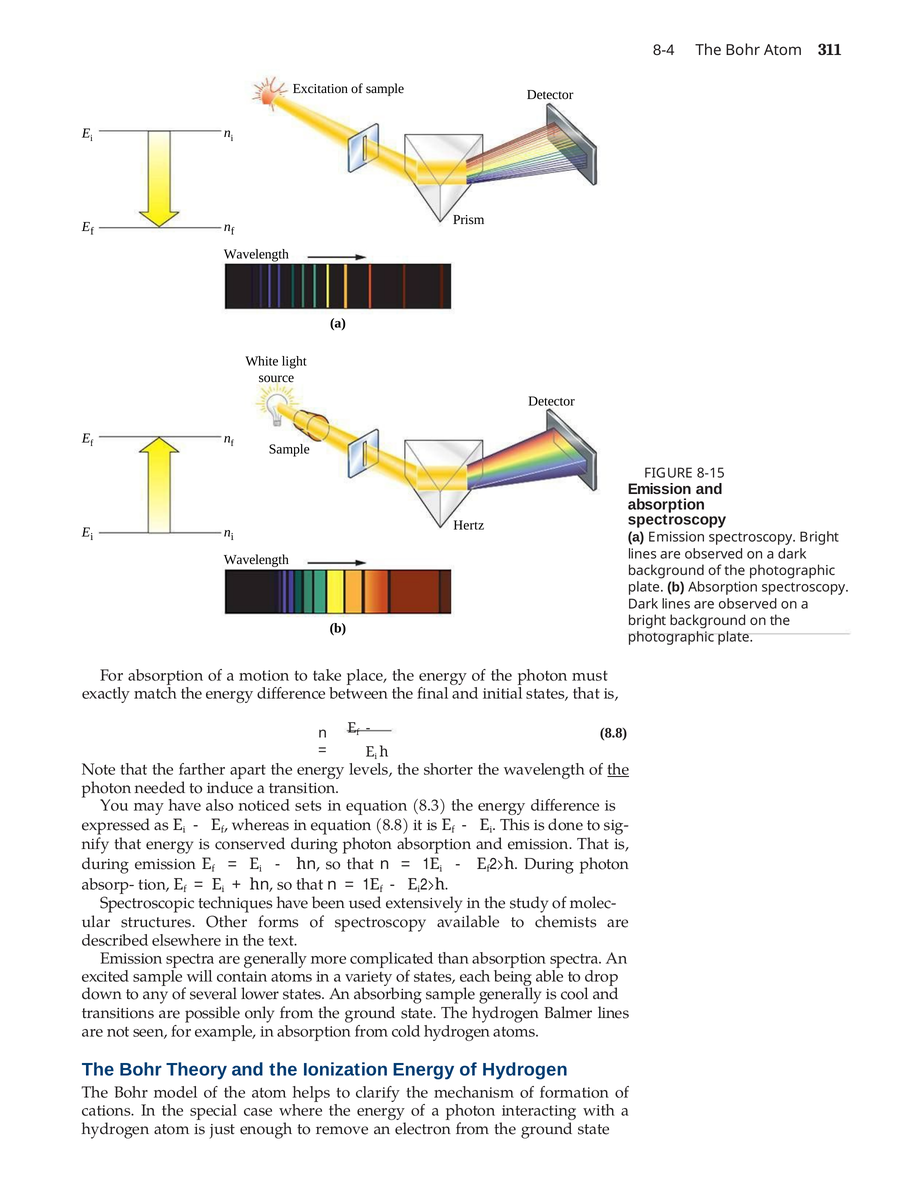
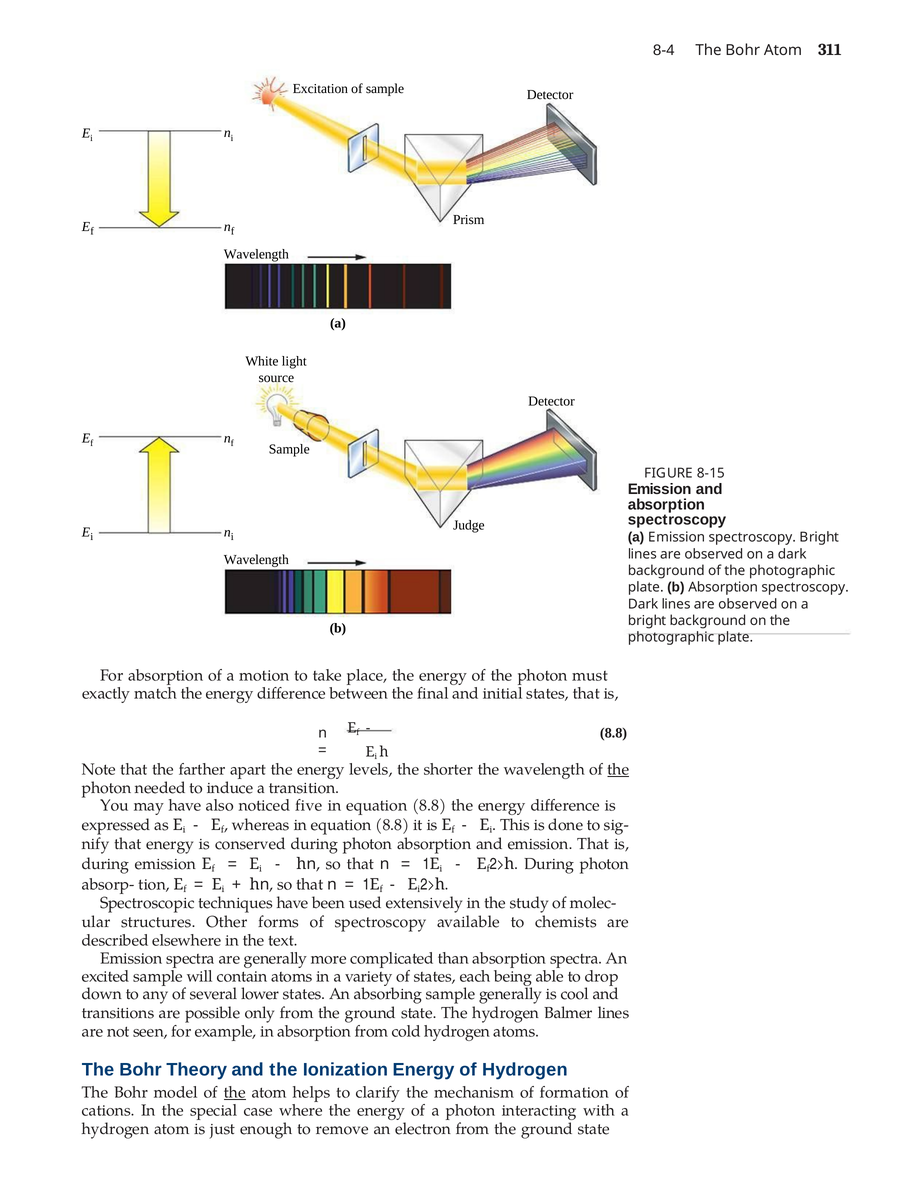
Hertz: Hertz -> Judge
sets: sets -> five
8.3 at (429, 806): 8.3 -> 8.8
the at (235, 1093) underline: none -> present
